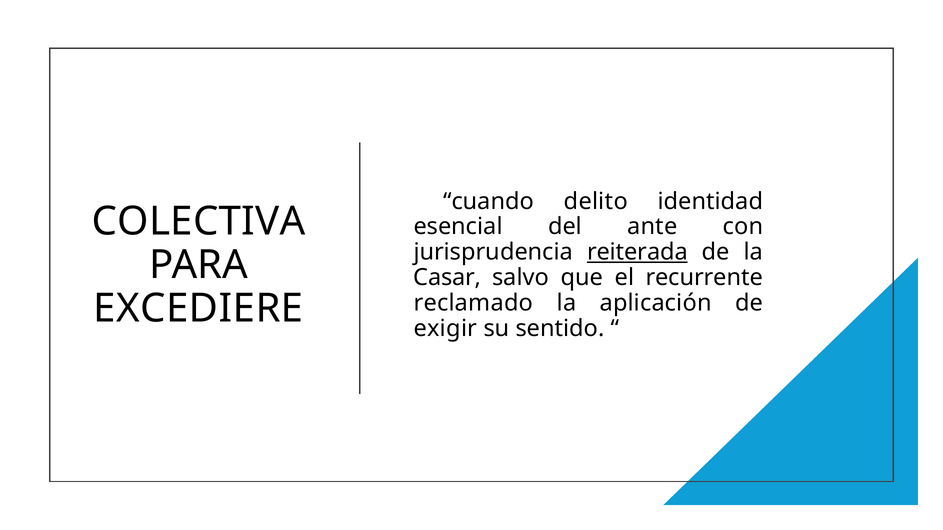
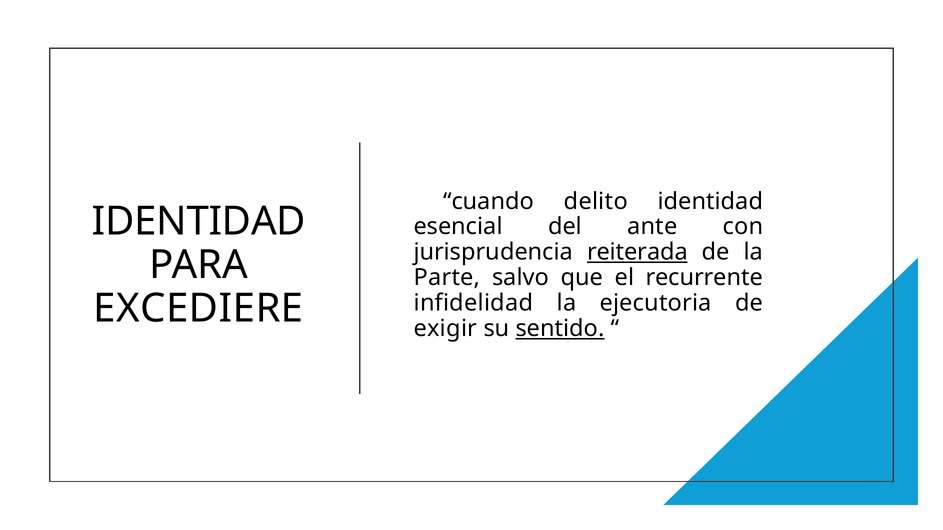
COLECTIVA at (199, 221): COLECTIVA -> IDENTIDAD
Casar: Casar -> Parte
reclamado: reclamado -> infidelidad
aplicación: aplicación -> ejecutoria
sentido underline: none -> present
